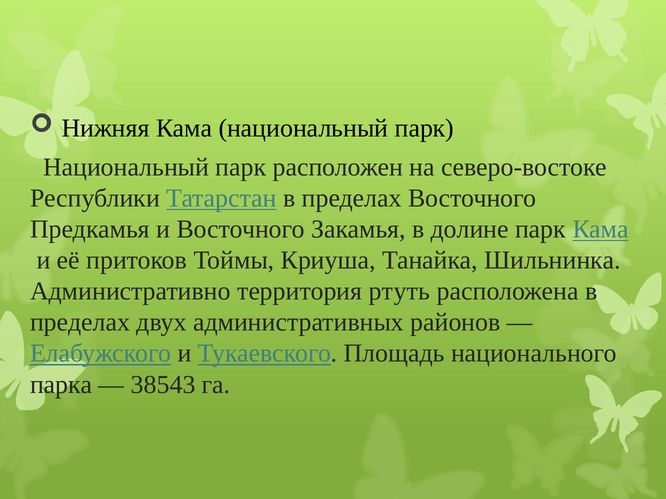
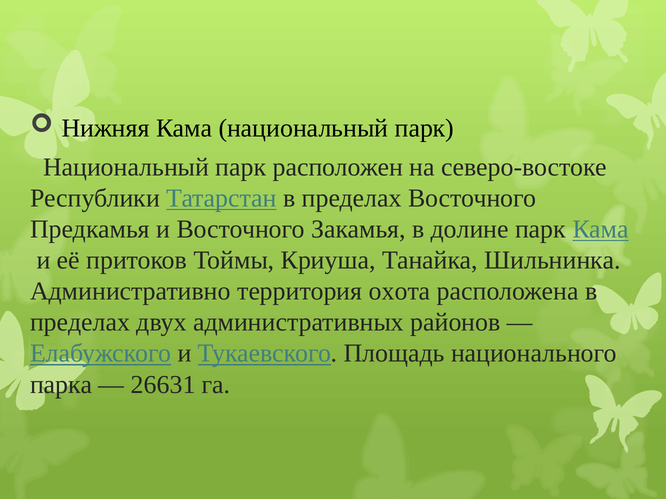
ртуть: ртуть -> охота
38543: 38543 -> 26631
